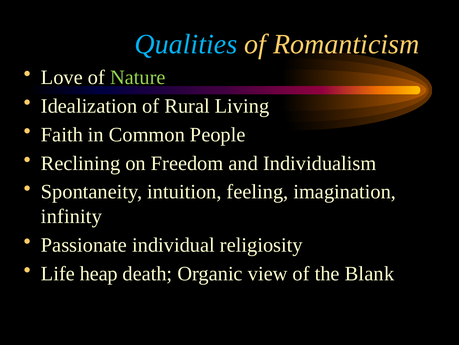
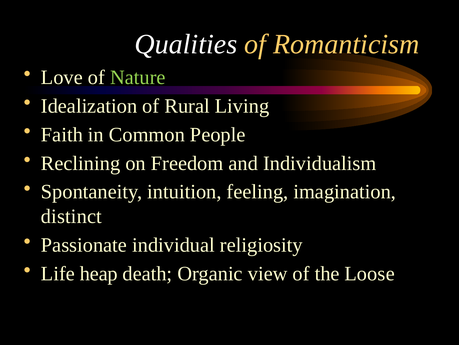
Qualities colour: light blue -> white
infinity: infinity -> distinct
Blank: Blank -> Loose
